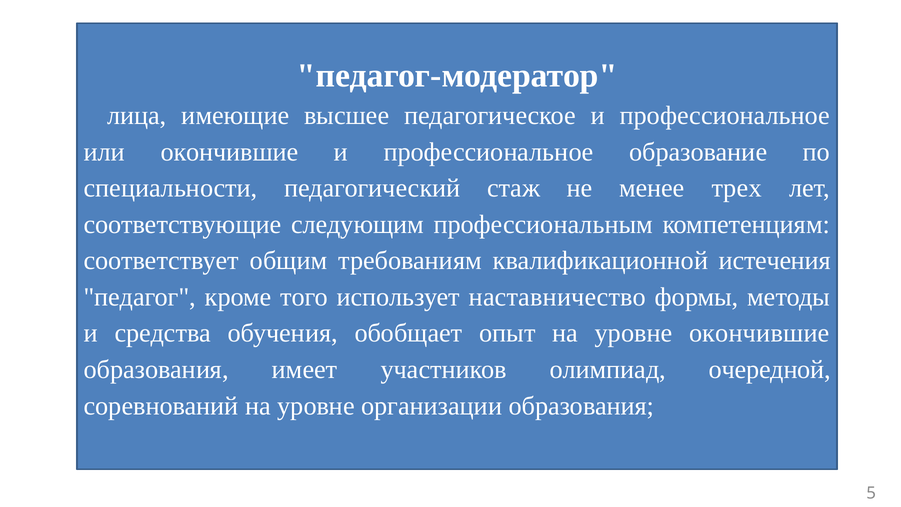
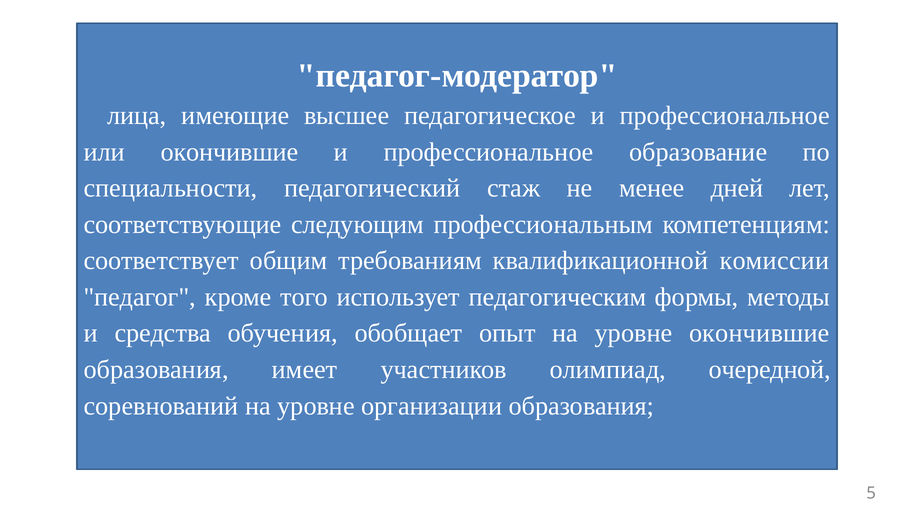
трех: трех -> дней
истечения: истечения -> комиссии
наставничество: наставничество -> педагогическим
